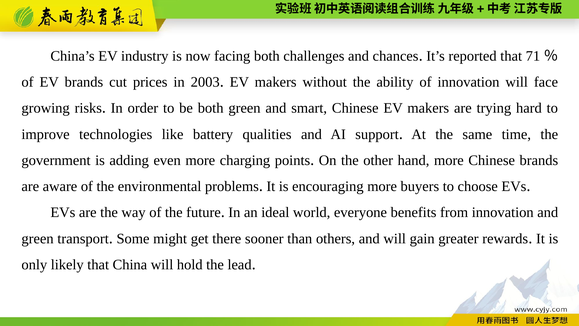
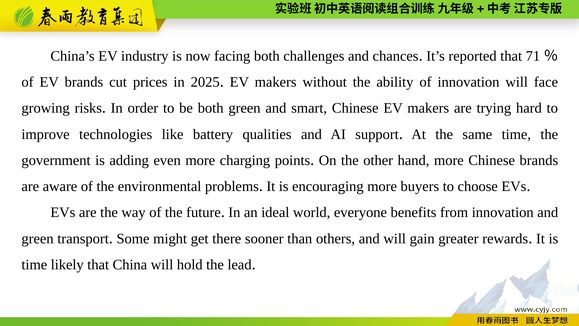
2003: 2003 -> 2025
only at (34, 264): only -> time
